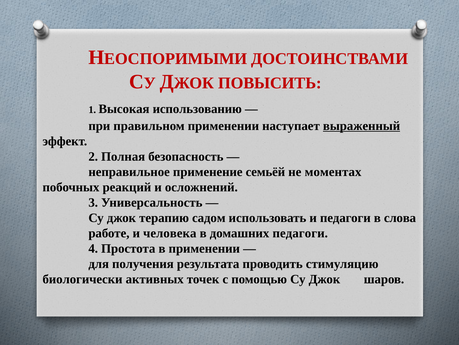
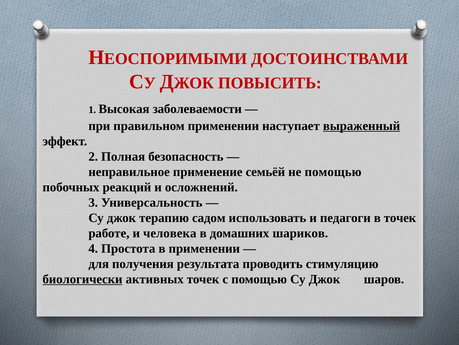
использованию: использованию -> заболеваемости
не моментах: моментах -> помощью
в слова: слова -> точек
домашних педагоги: педагоги -> шариков
биологически underline: none -> present
